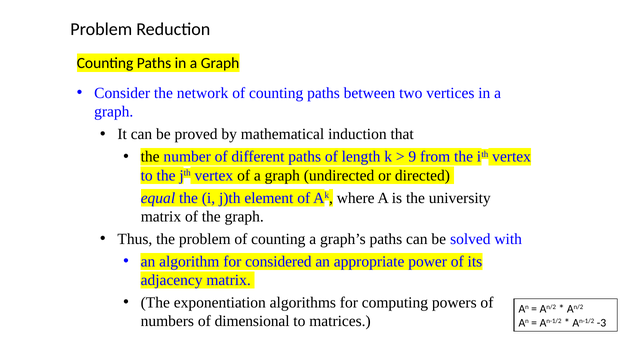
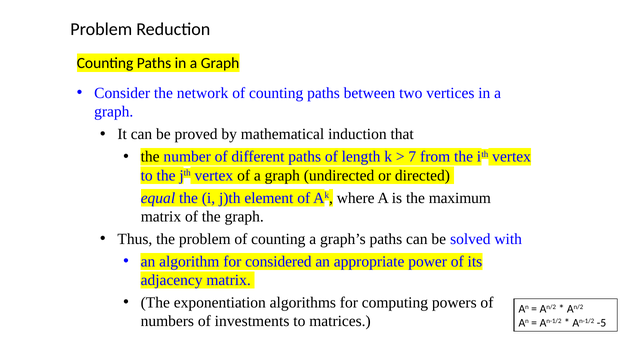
9: 9 -> 7
university: university -> maximum
dimensional: dimensional -> investments
-3: -3 -> -5
